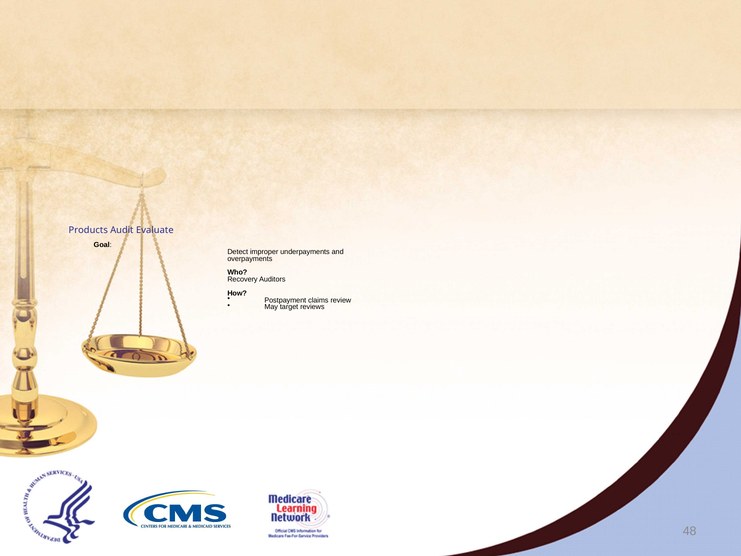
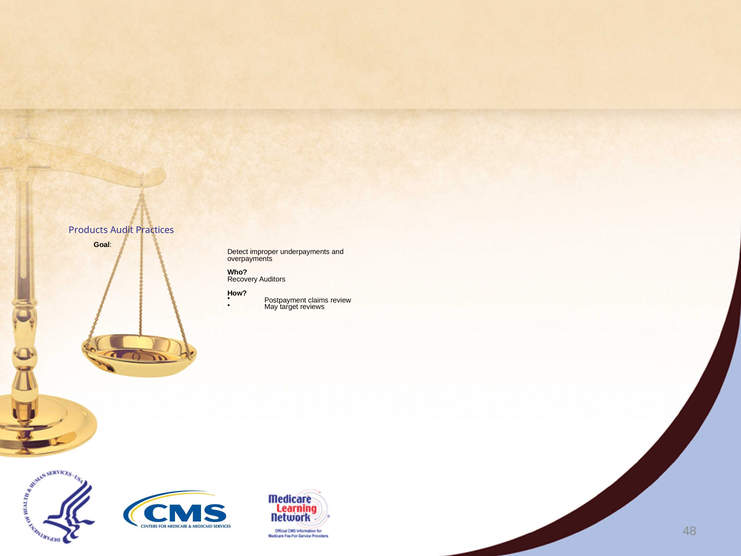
Evaluate: Evaluate -> Practices
